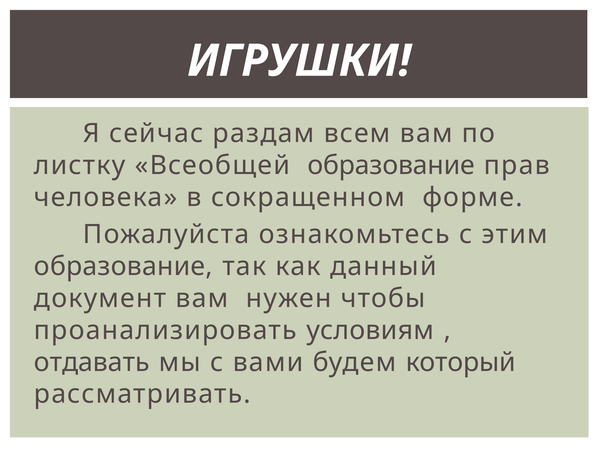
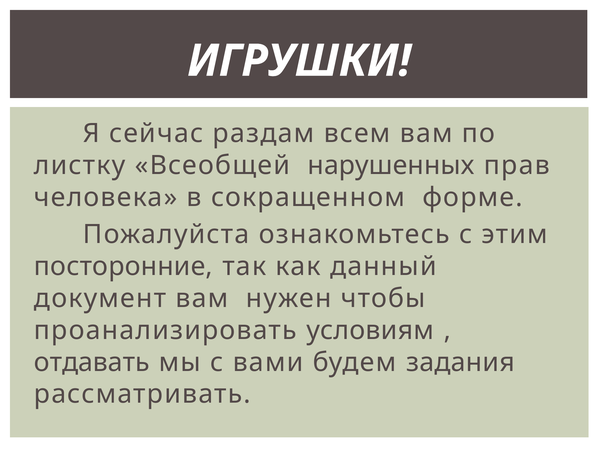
Всеобщей образование: образование -> нарушенных
образование at (123, 267): образование -> посторонние
который: который -> задания
